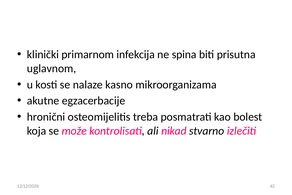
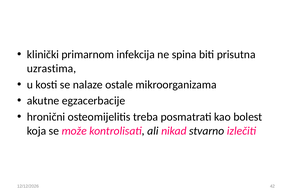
uglavnom: uglavnom -> uzrastima
kasno: kasno -> ostale
